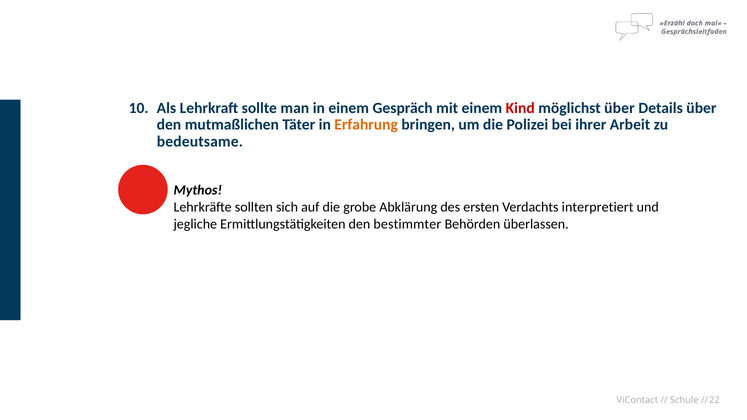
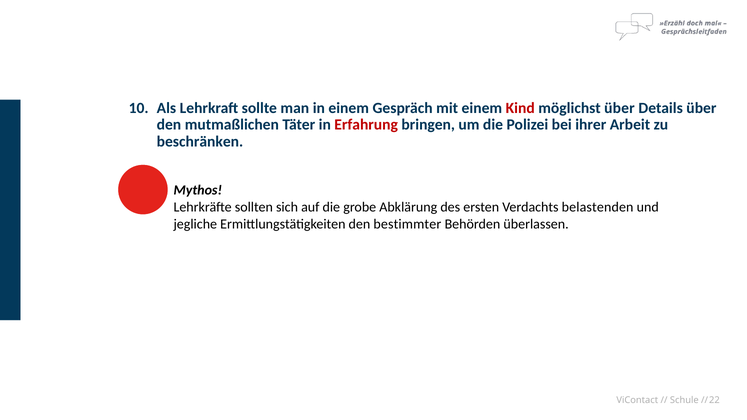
Erfahrung colour: orange -> red
bedeutsame: bedeutsame -> beschränken
interpretiert: interpretiert -> belastenden
